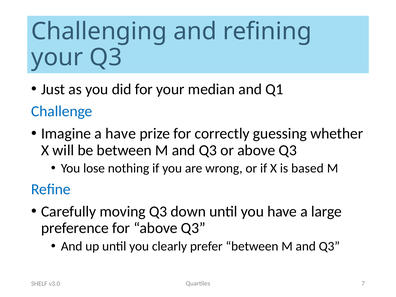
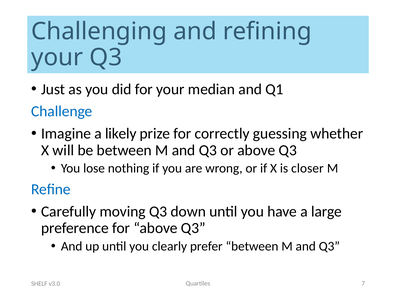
a have: have -> likely
based: based -> closer
